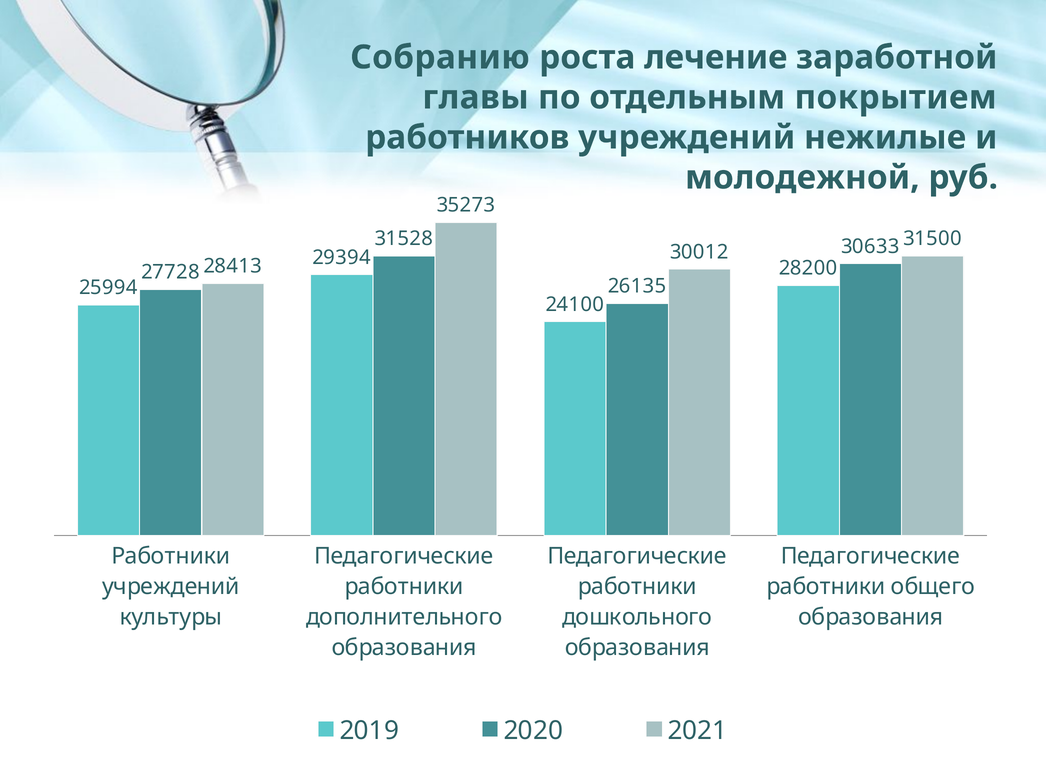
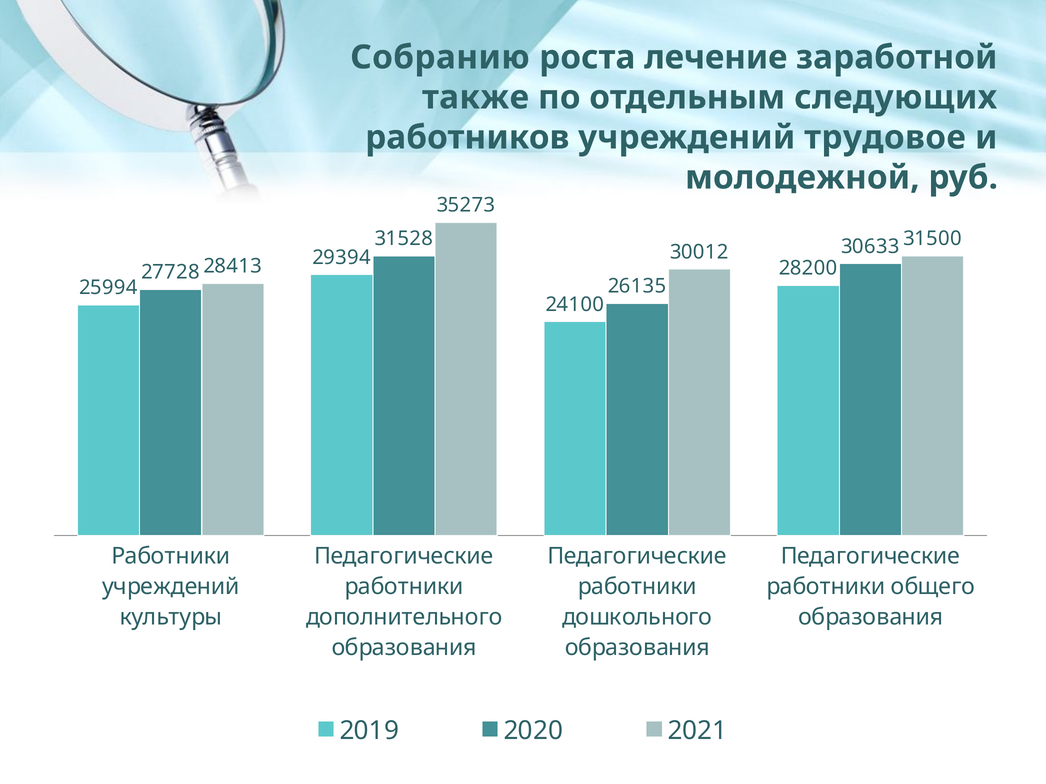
главы: главы -> также
покрытием: покрытием -> следующих
нежилые: нежилые -> трудовое
